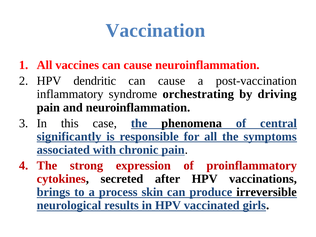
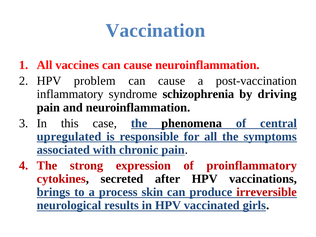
dendritic: dendritic -> problem
orchestrating: orchestrating -> schizophrenia
significantly: significantly -> upregulated
irreversible colour: black -> red
